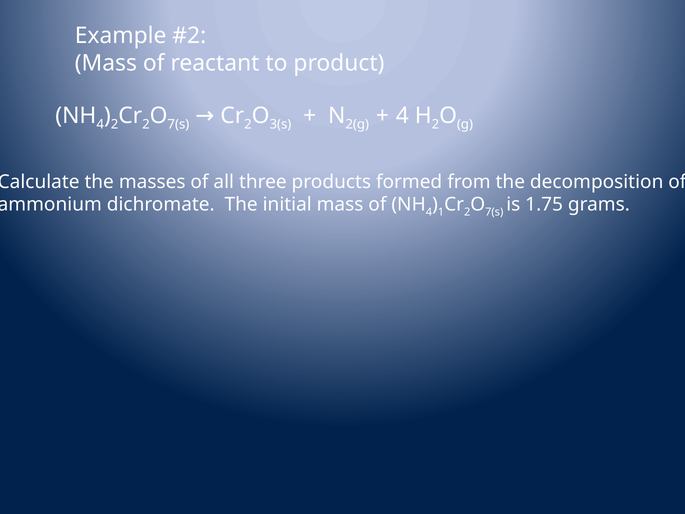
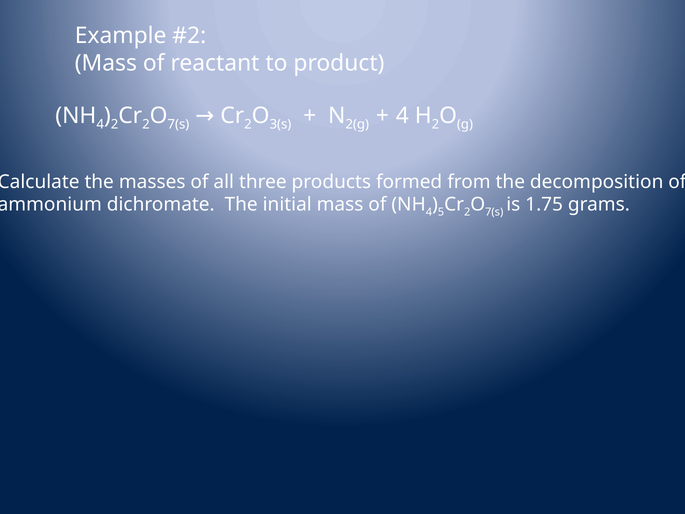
1: 1 -> 5
